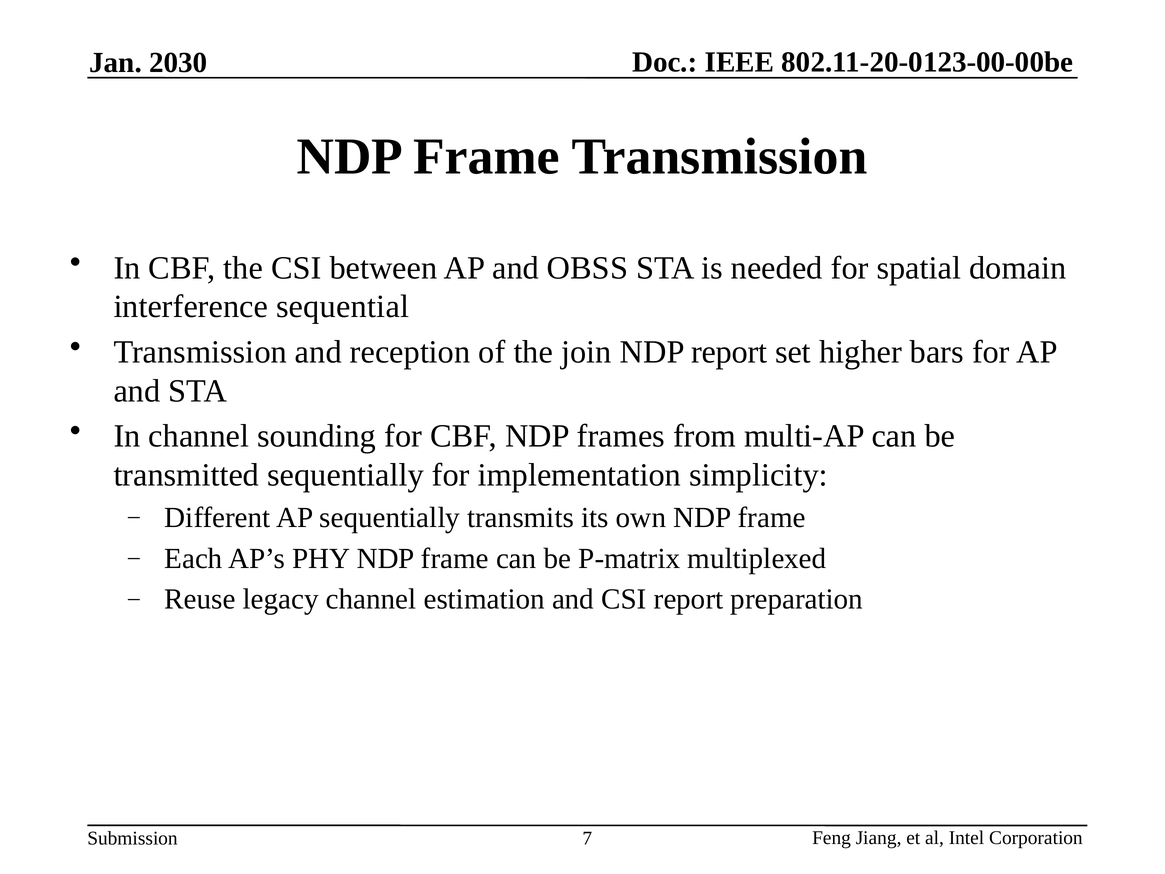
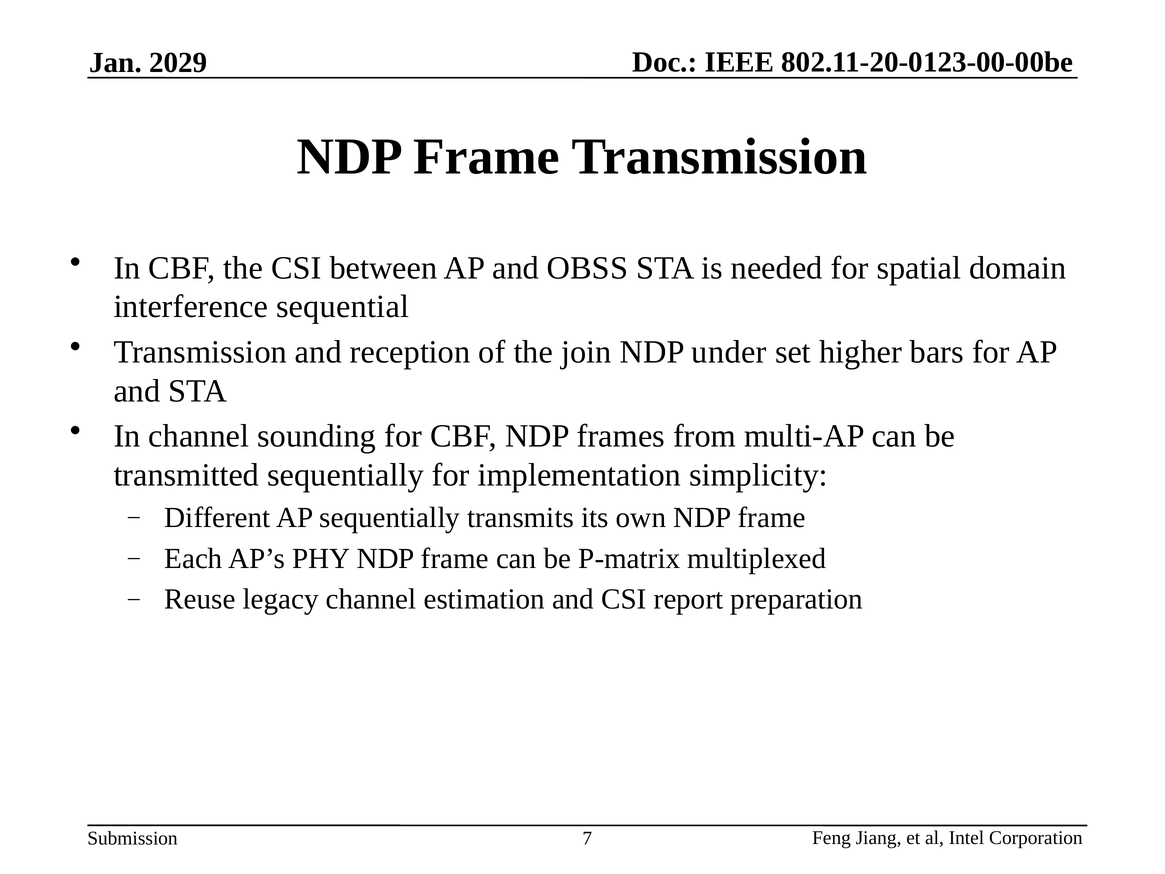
2030: 2030 -> 2029
NDP report: report -> under
